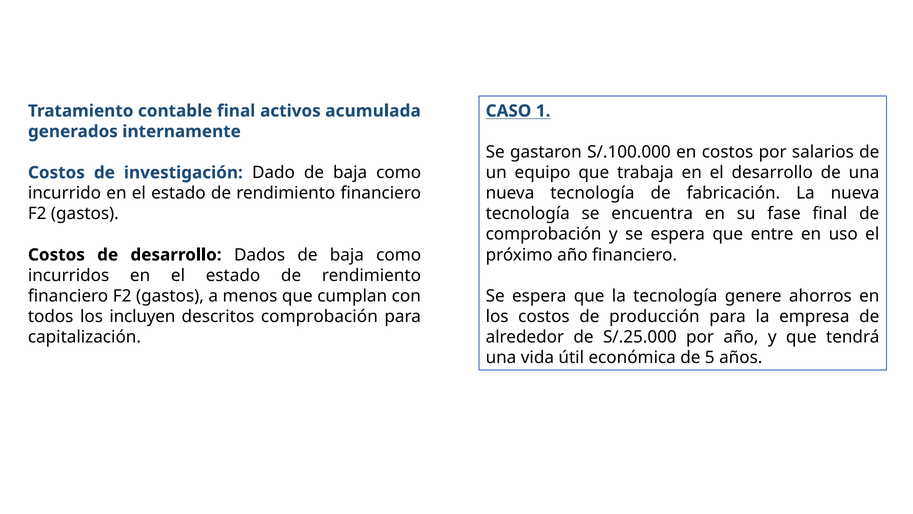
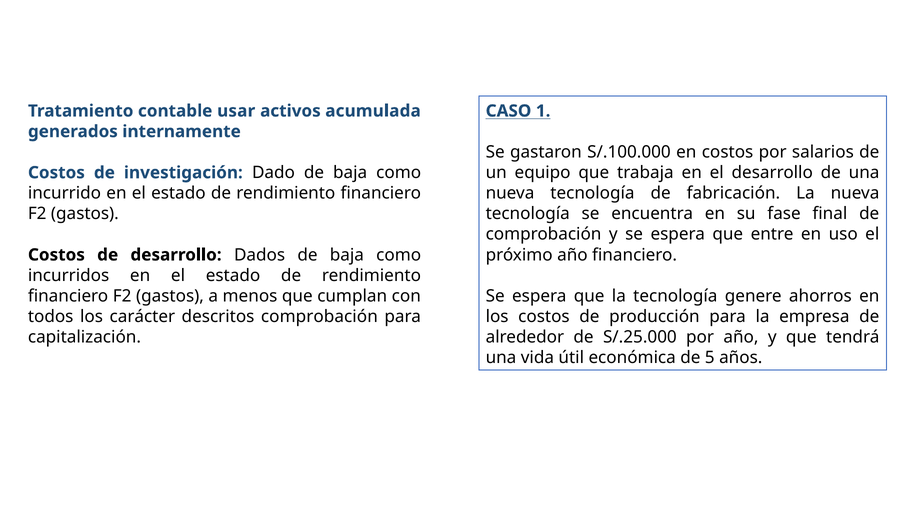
contable final: final -> usar
incluyen: incluyen -> carácter
